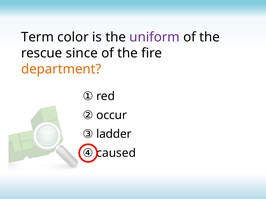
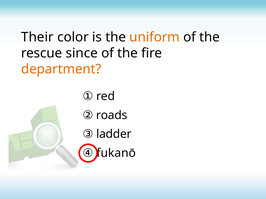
Term: Term -> Their
uniform colour: purple -> orange
occur: occur -> roads
caused: caused -> fukanō
